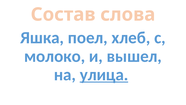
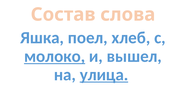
молоко underline: none -> present
